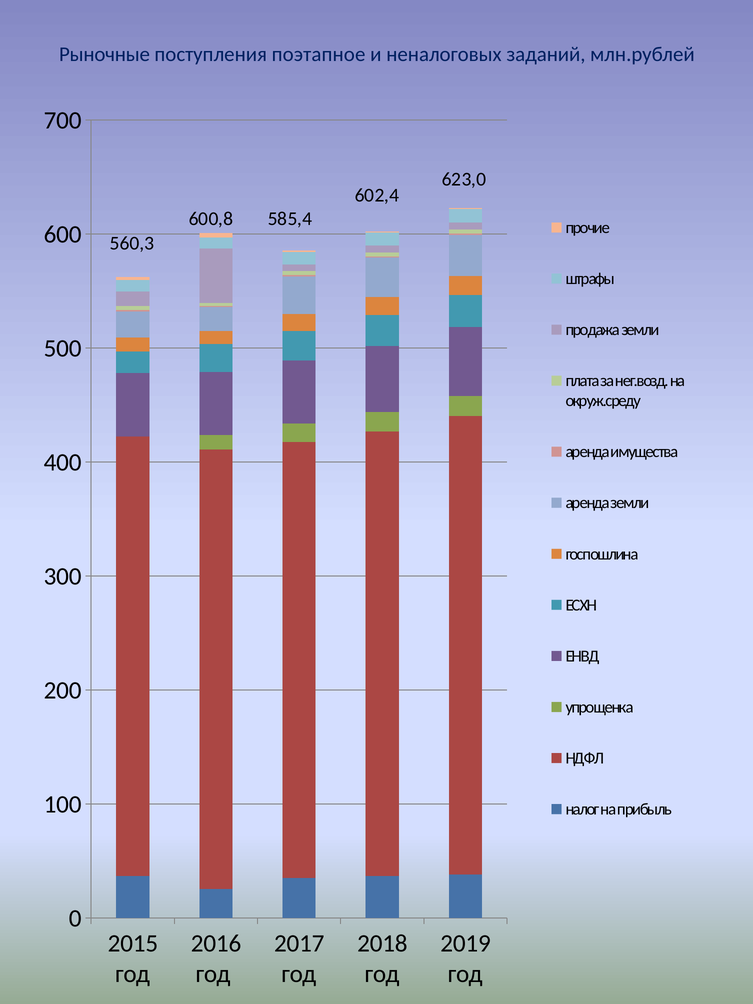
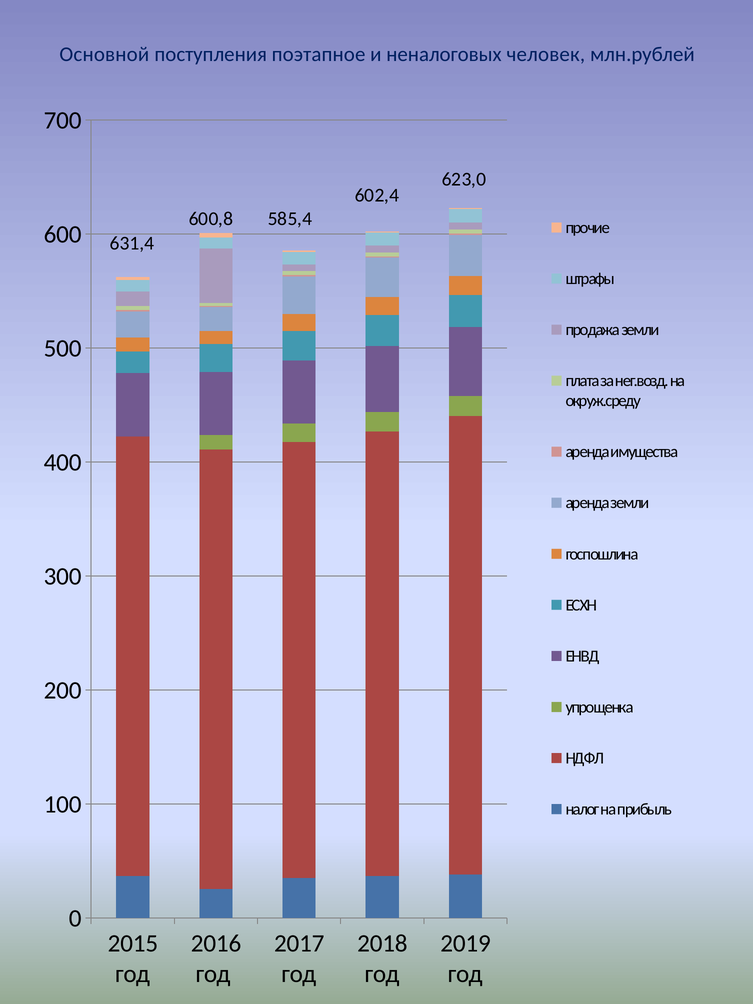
Рыночные: Рыночные -> Основной
заданий: заданий -> человек
560,3: 560,3 -> 631,4
